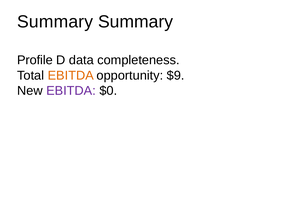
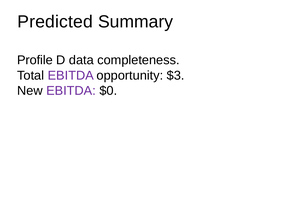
Summary at (55, 22): Summary -> Predicted
EBITDA at (71, 75) colour: orange -> purple
$9: $9 -> $3
